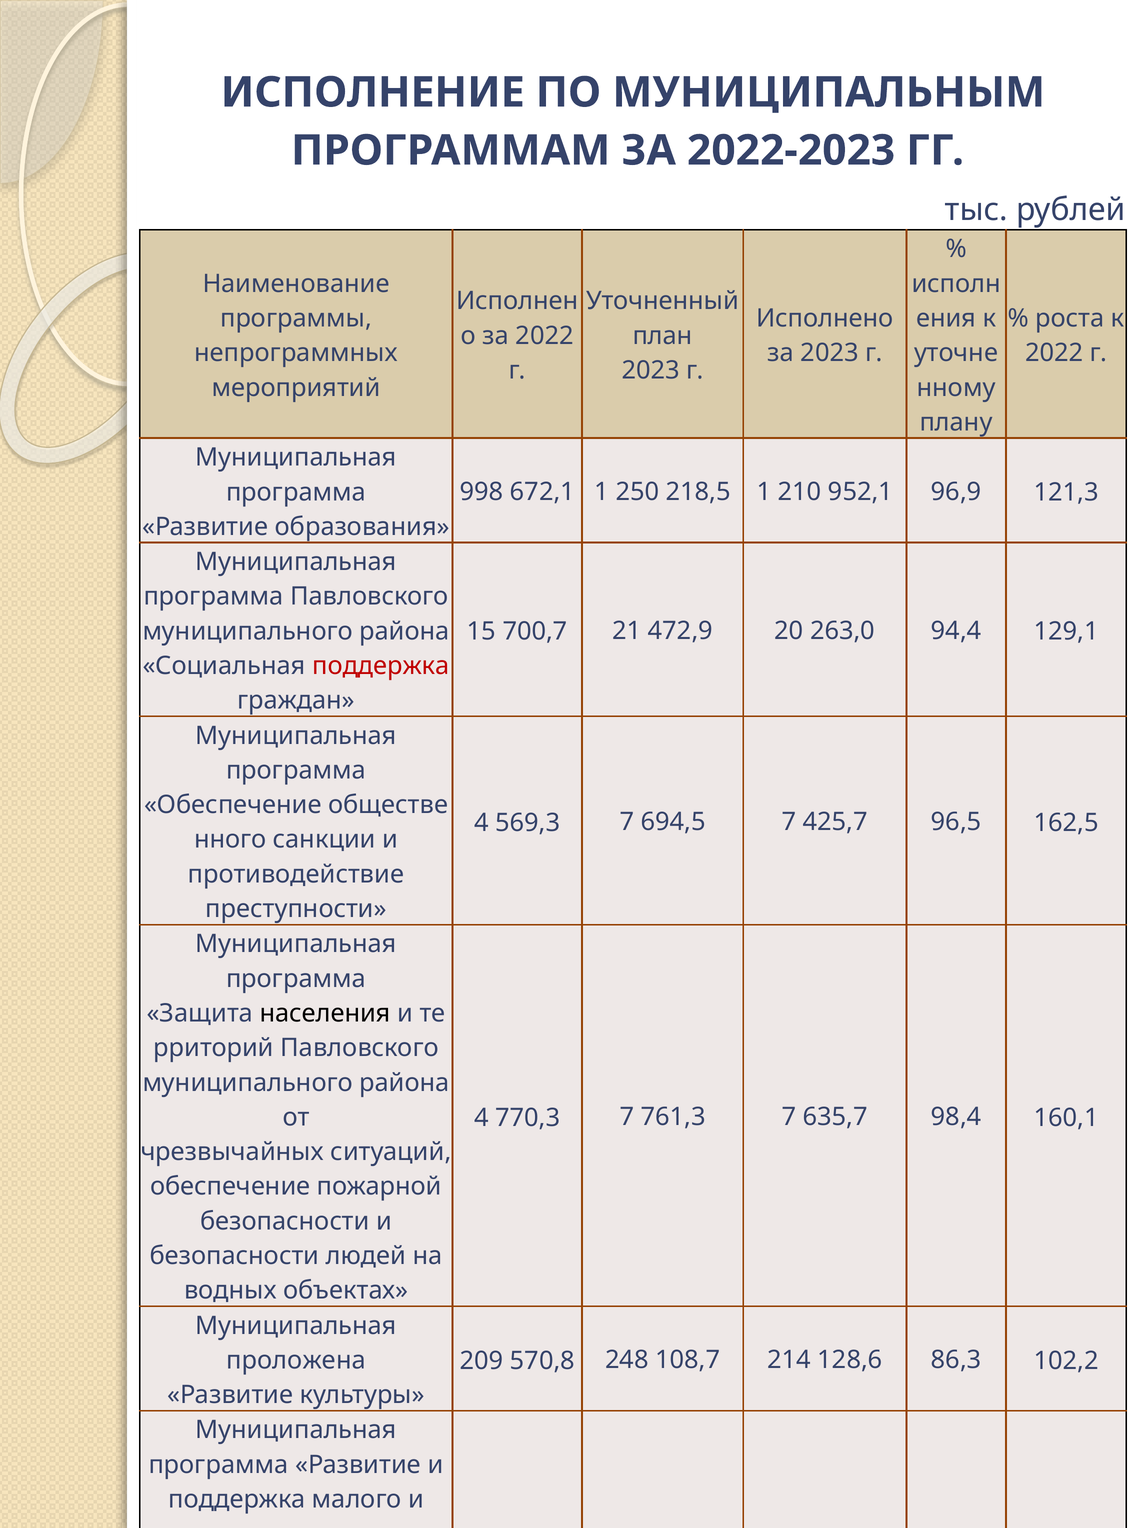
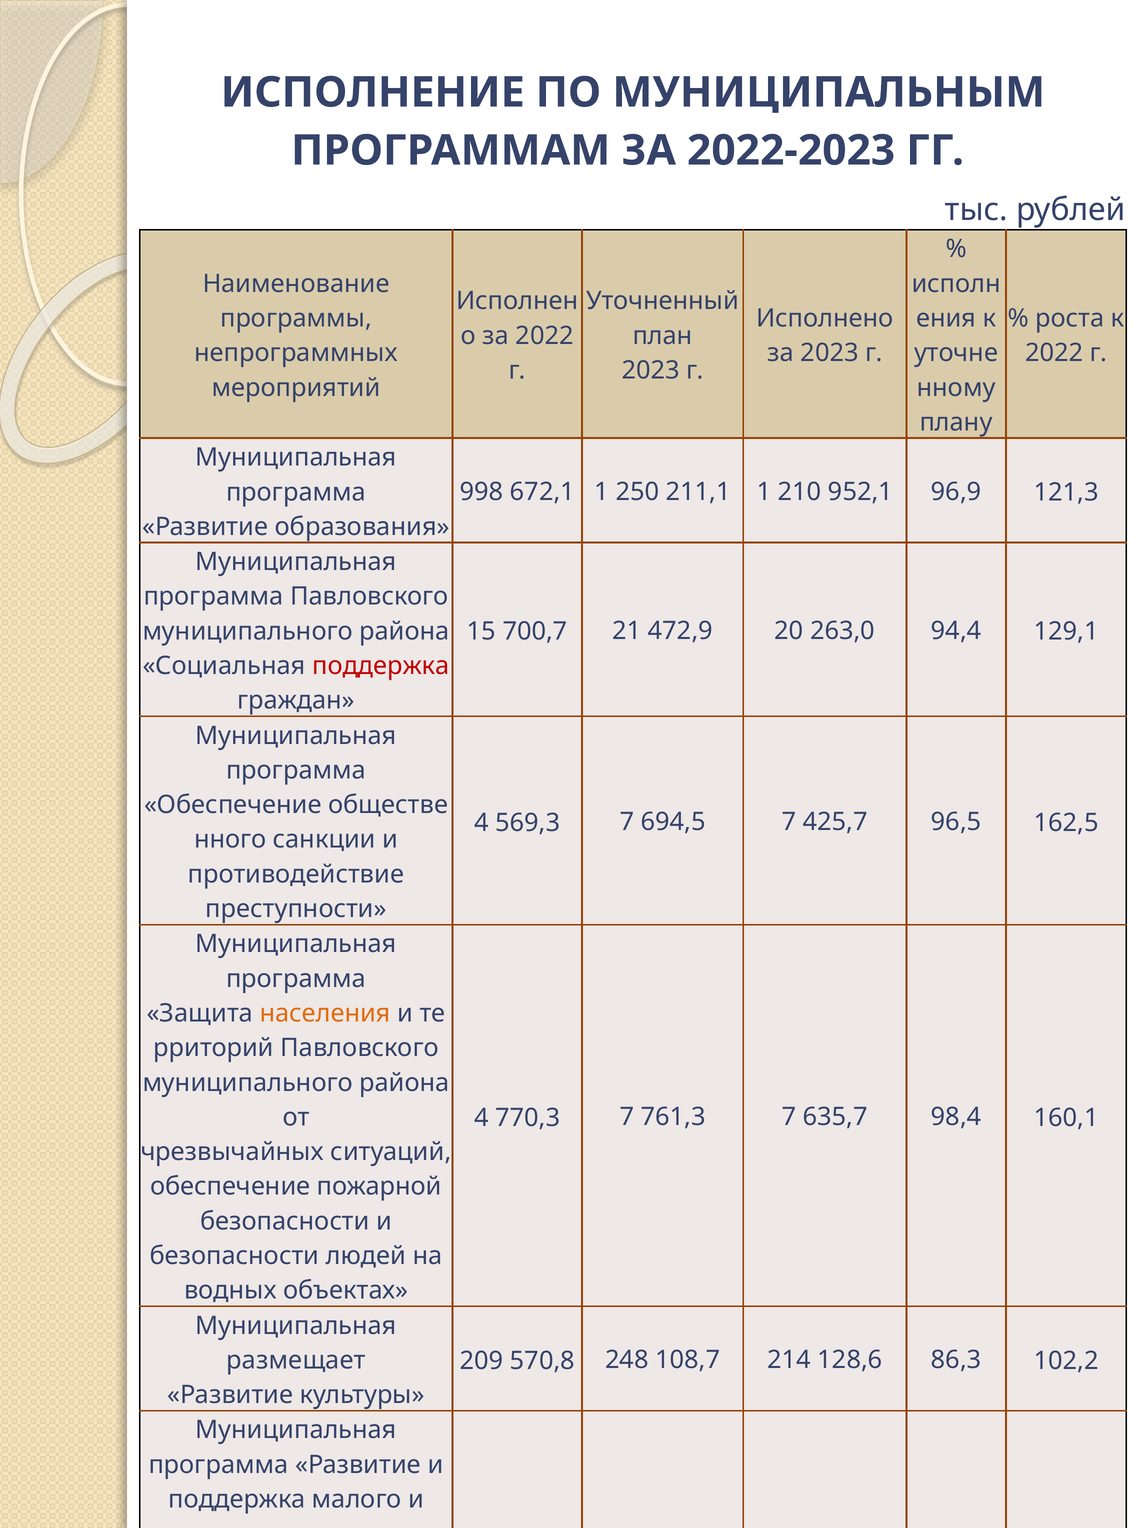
218,5: 218,5 -> 211,1
населения colour: black -> orange
проложена: проложена -> размещает
